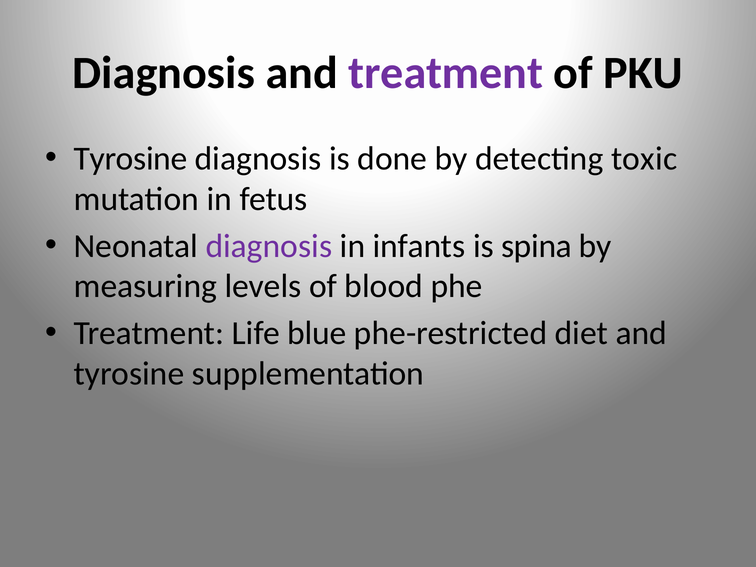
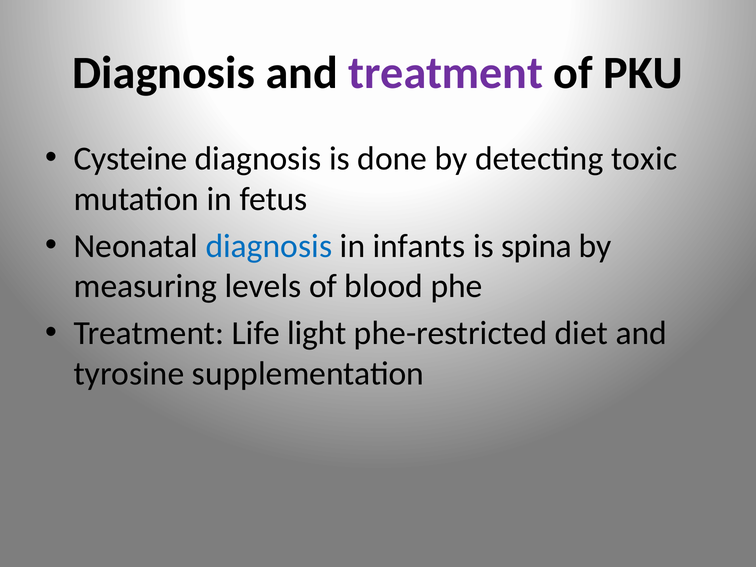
Tyrosine at (131, 159): Tyrosine -> Cysteine
diagnosis at (269, 246) colour: purple -> blue
blue: blue -> light
